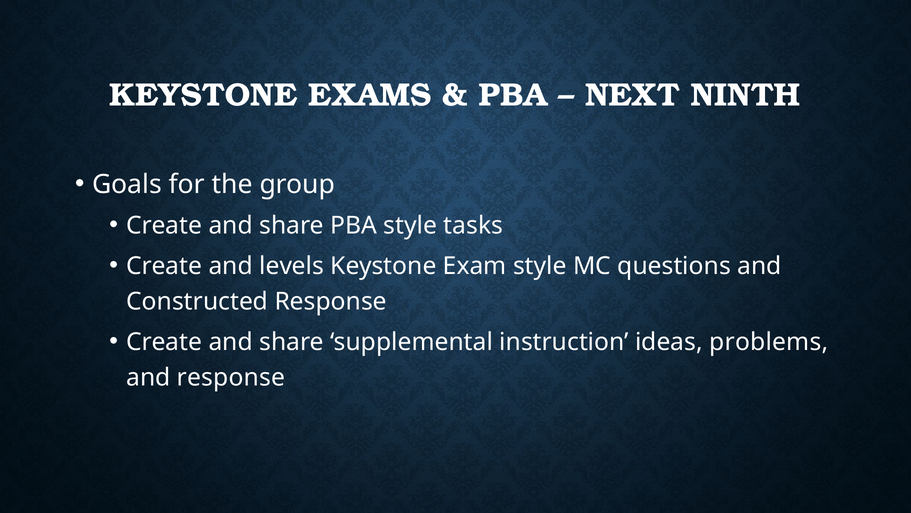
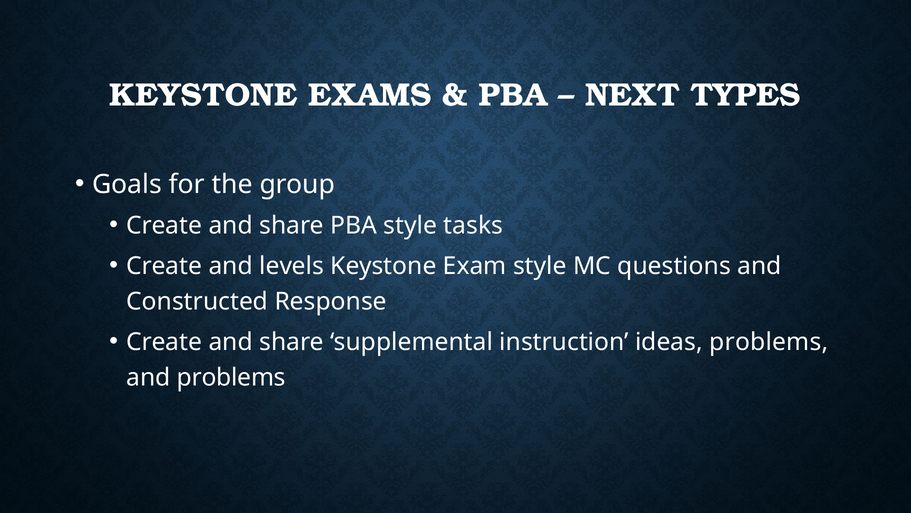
NINTH: NINTH -> TYPES
and response: response -> problems
